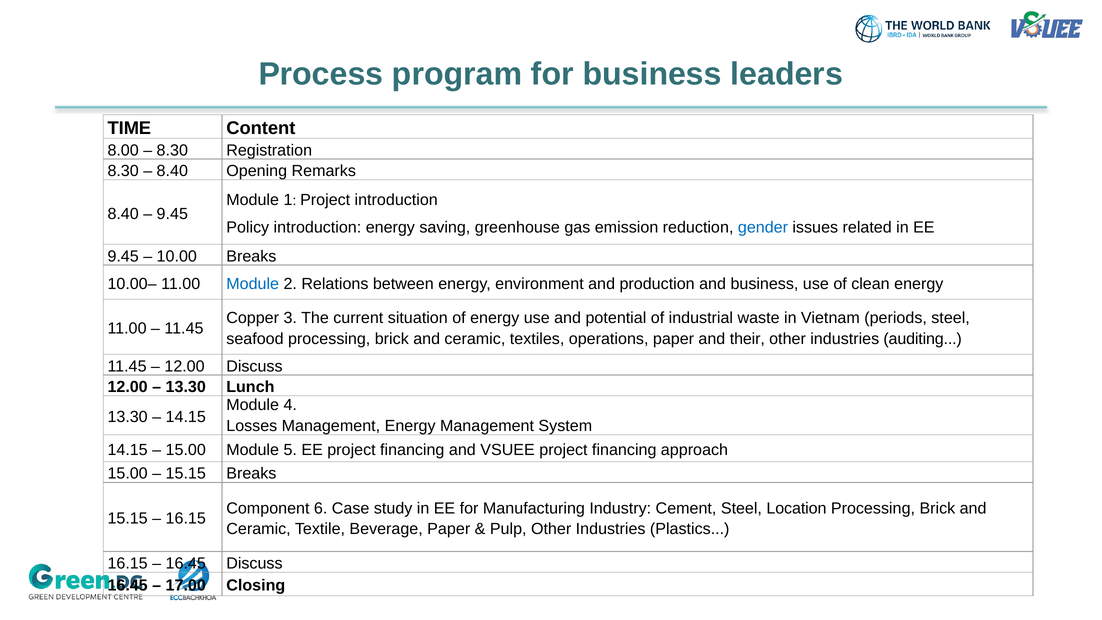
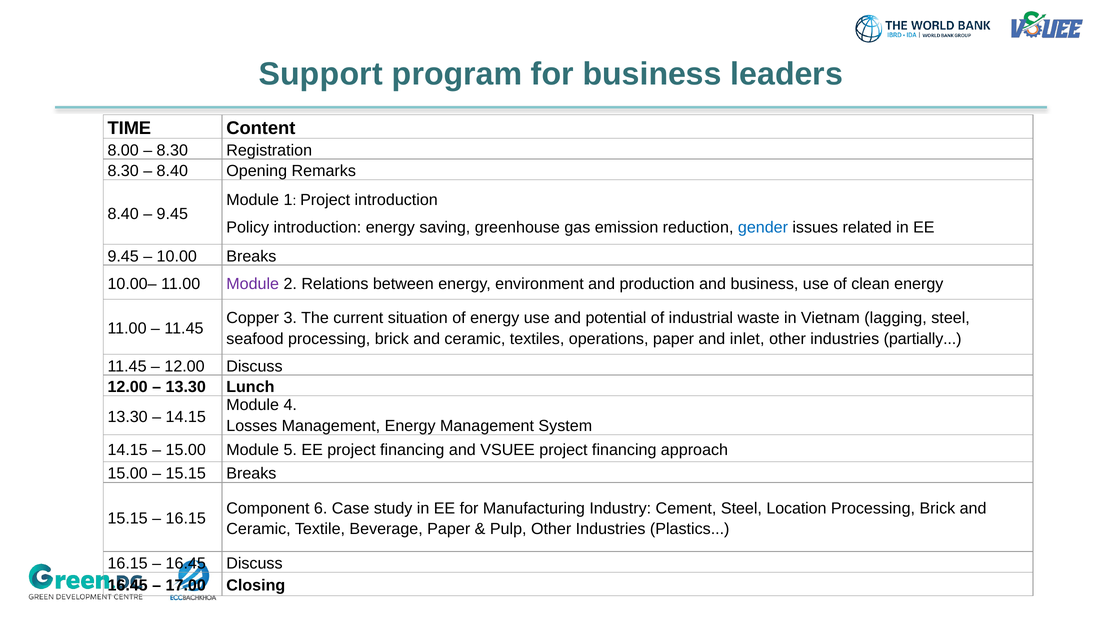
Process: Process -> Support
Module at (253, 284) colour: blue -> purple
periods: periods -> lagging
their: their -> inlet
auditing: auditing -> partially
